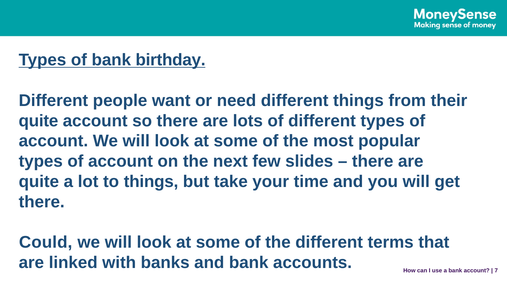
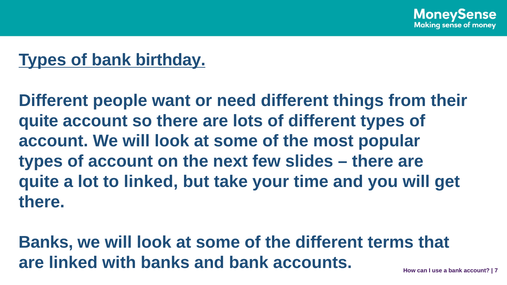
to things: things -> linked
Could at (46, 243): Could -> Banks
